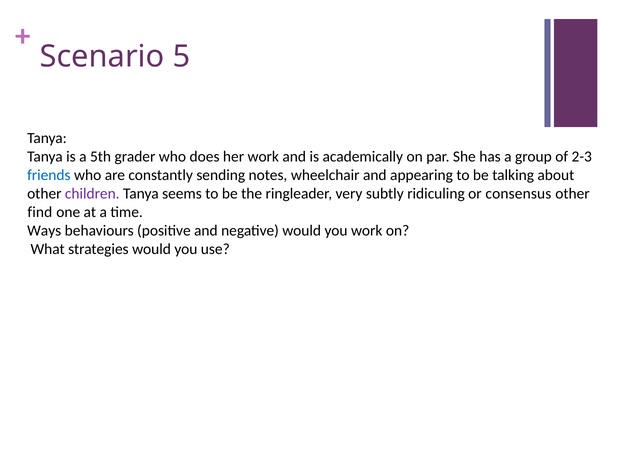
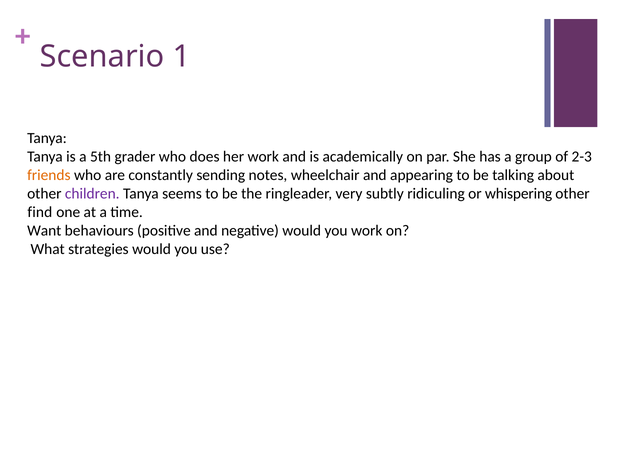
5: 5 -> 1
friends colour: blue -> orange
consensus: consensus -> whispering
Ways: Ways -> Want
